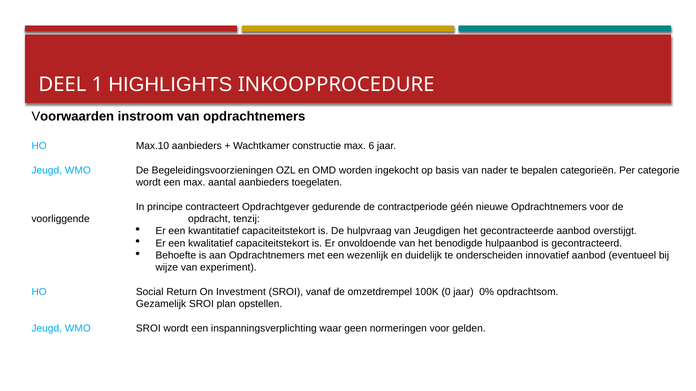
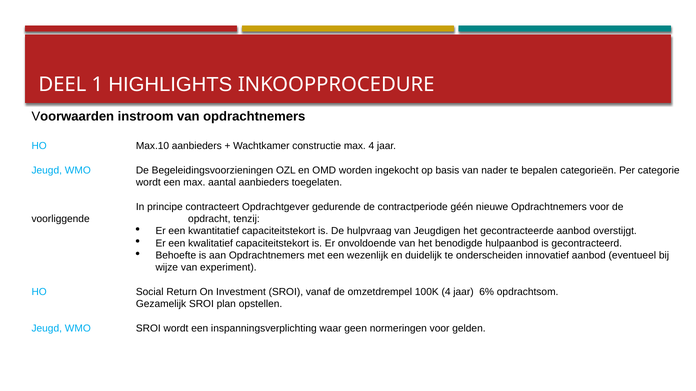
max 6: 6 -> 4
100K 0: 0 -> 4
0%: 0% -> 6%
